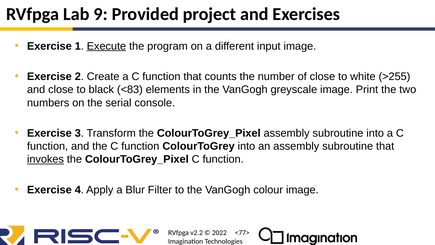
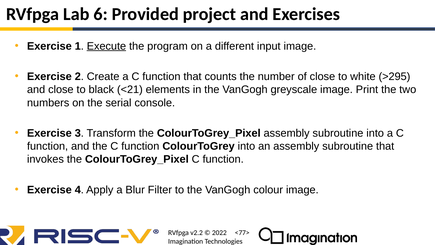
9: 9 -> 6
>255: >255 -> >295
<83: <83 -> <21
invokes underline: present -> none
